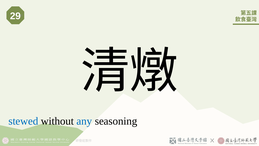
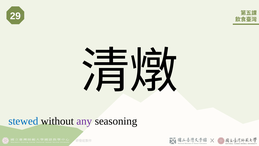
any colour: blue -> purple
